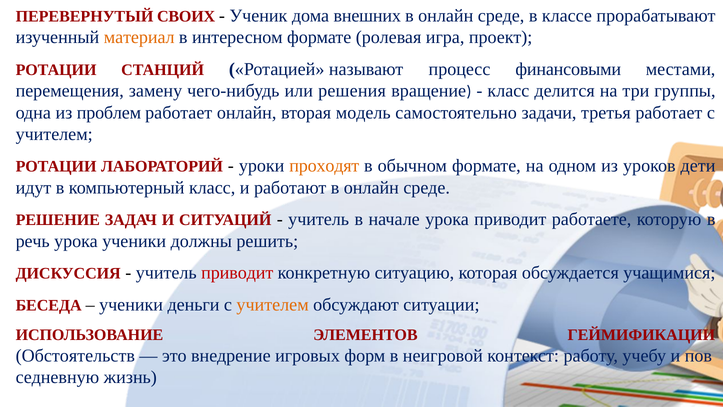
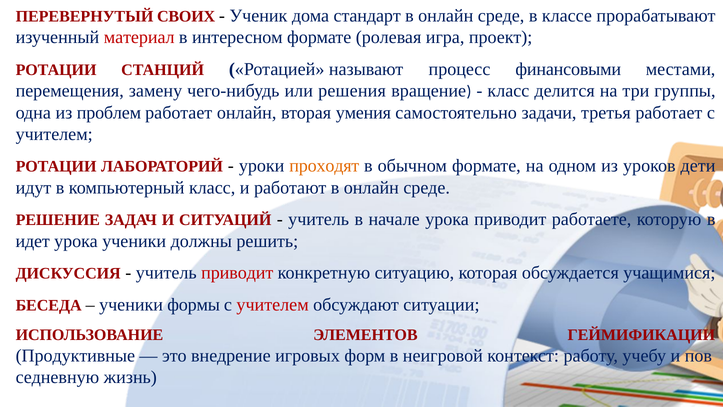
внешних: внешних -> стандарт
материал colour: orange -> red
модель: модель -> умения
речь: речь -> идет
деньги: деньги -> формы
учителем at (273, 304) colour: orange -> red
Обстоятельств: Обстоятельств -> Продуктивные
